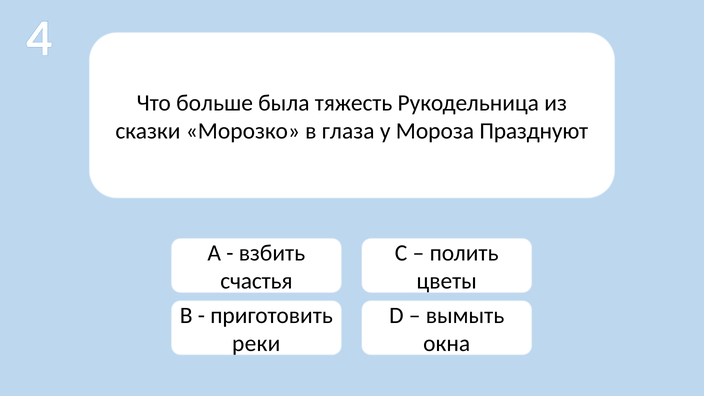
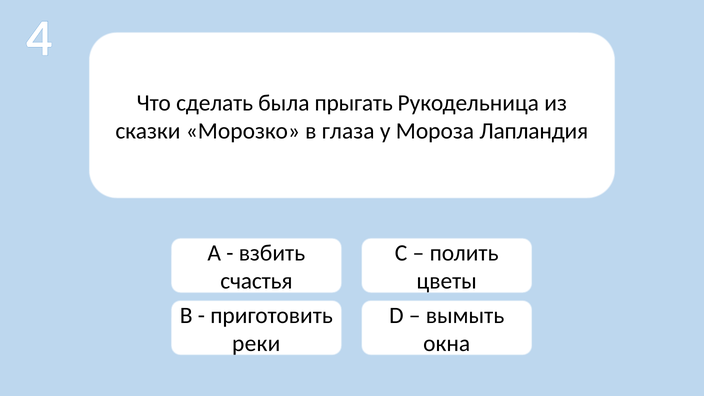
больше: больше -> сделать
тяжесть: тяжесть -> прыгать
Празднуют: Празднуют -> Лапландия
